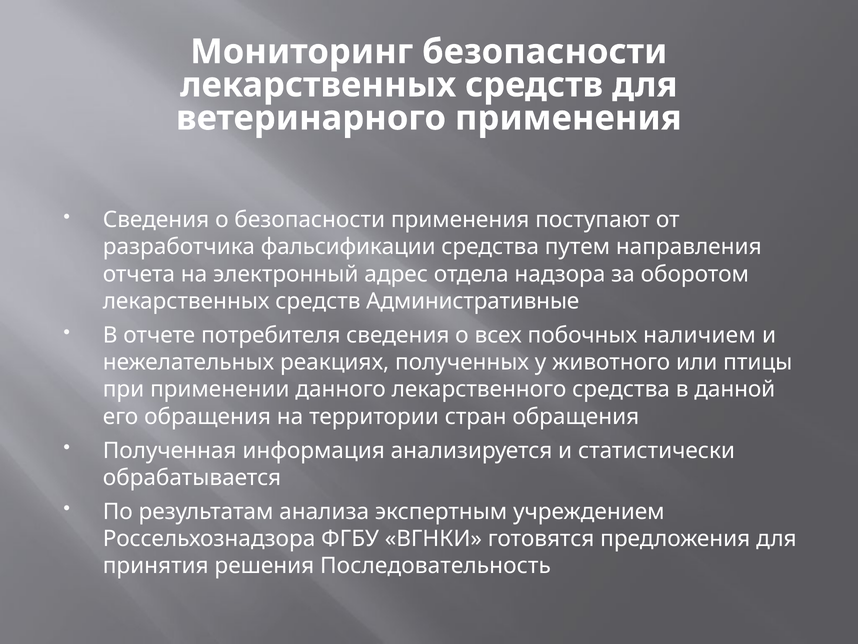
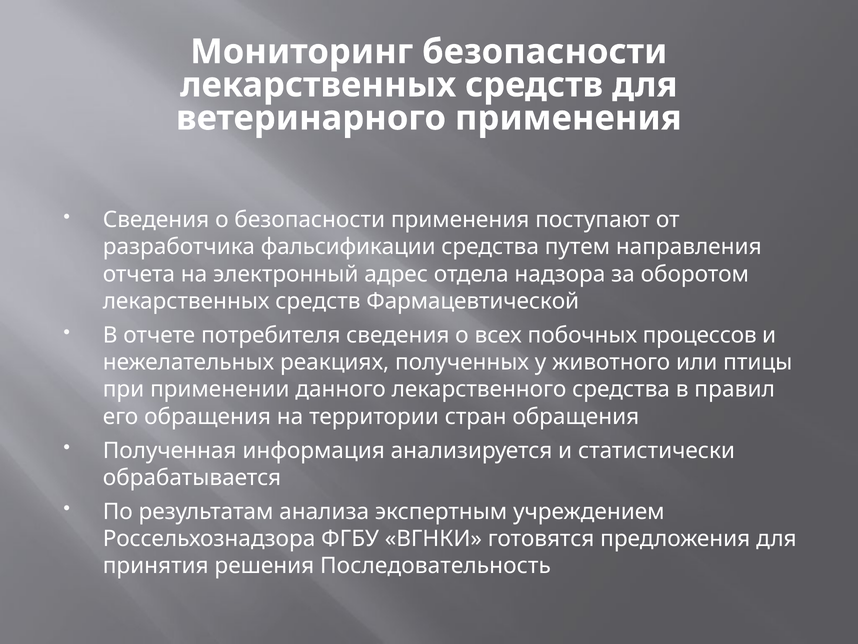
Административные: Административные -> Фармацевтической
наличием: наличием -> процессов
данной: данной -> правил
